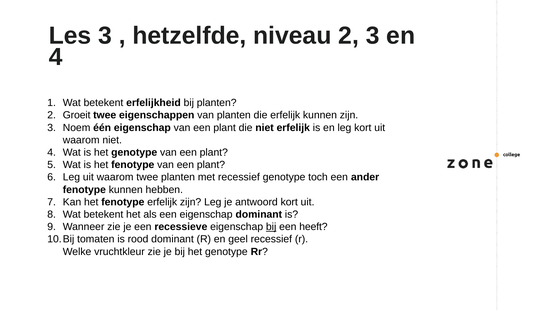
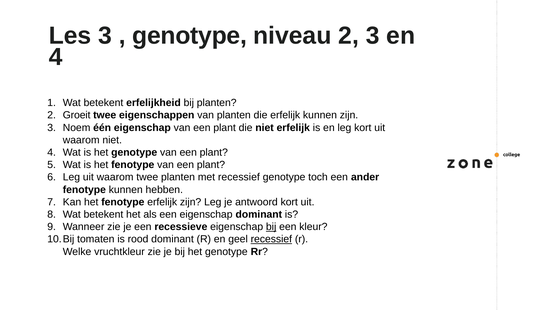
hetzelfde at (189, 36): hetzelfde -> genotype
heeft: heeft -> kleur
recessief at (271, 240) underline: none -> present
